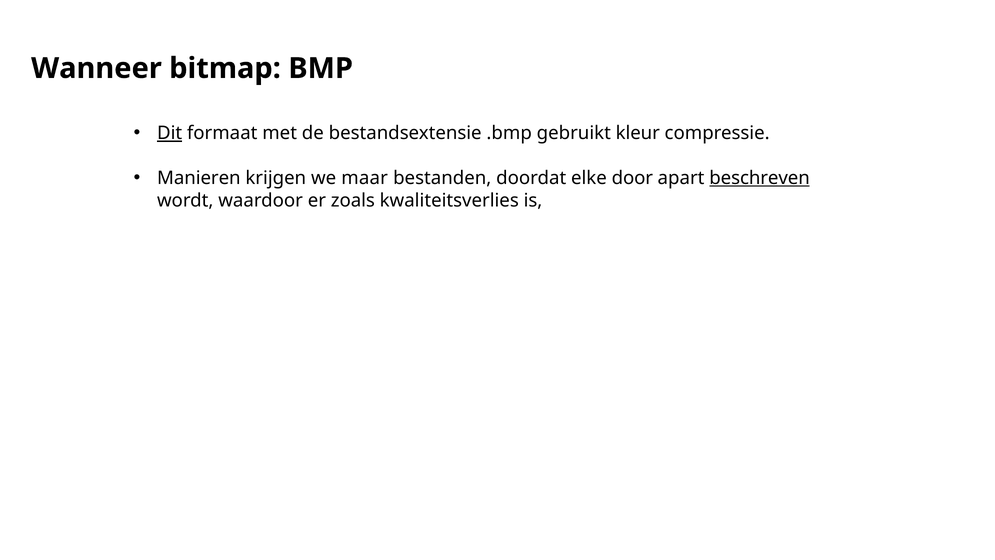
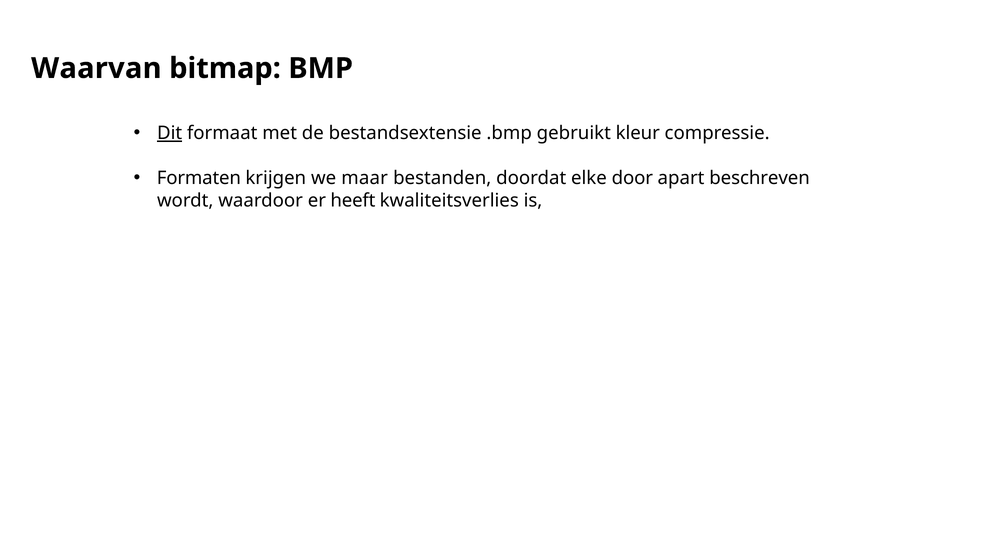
Wanneer: Wanneer -> Waarvan
Manieren: Manieren -> Formaten
beschreven underline: present -> none
zoals: zoals -> heeft
